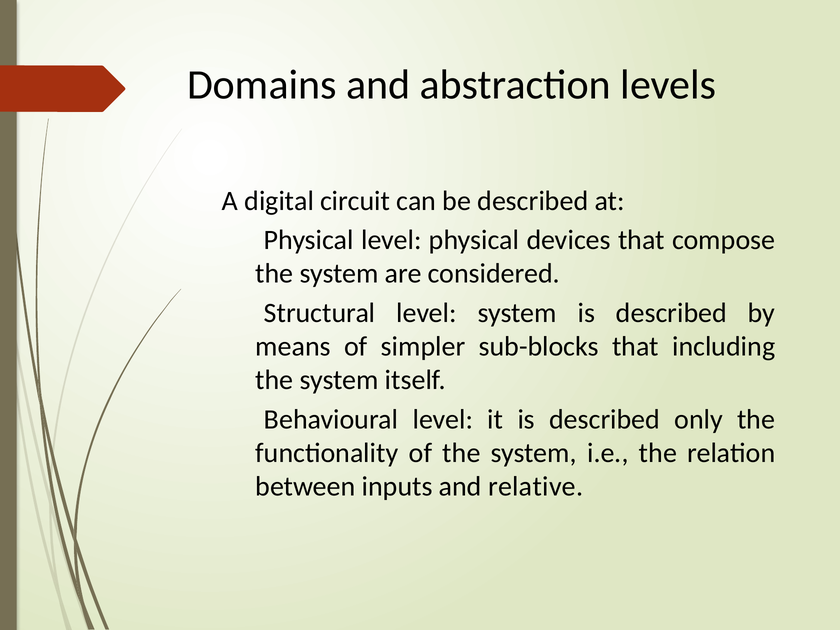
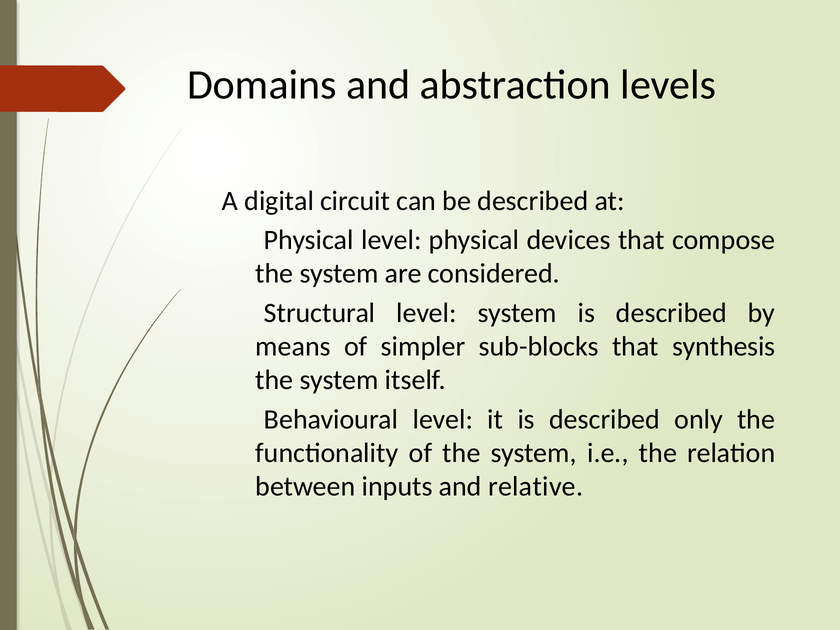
including: including -> synthesis
